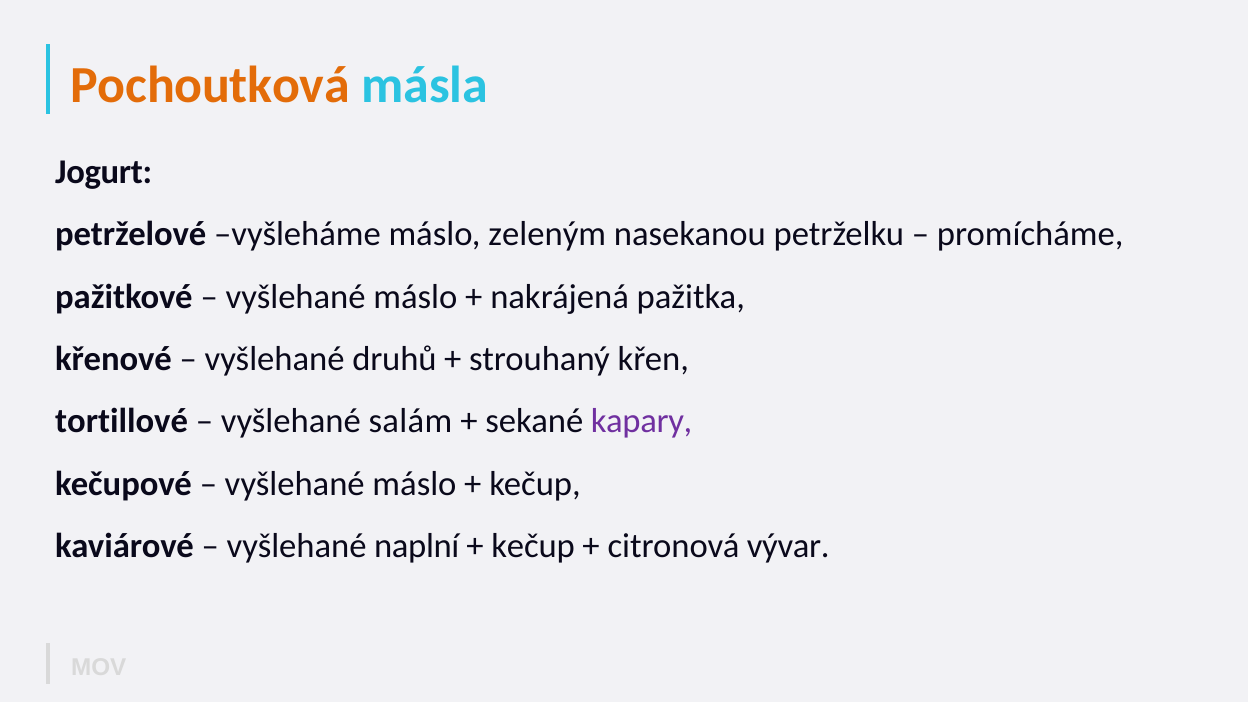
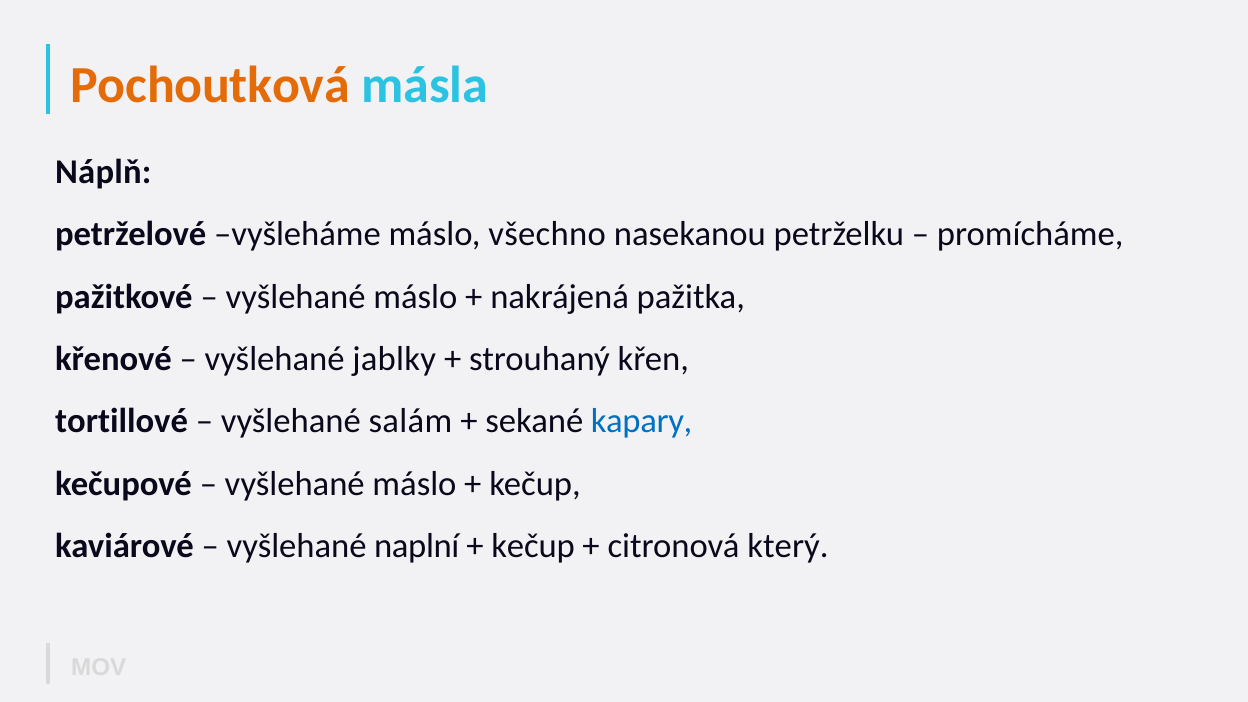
Jogurt: Jogurt -> Náplň
zeleným: zeleným -> všechno
druhů: druhů -> jablky
kapary colour: purple -> blue
vývar: vývar -> který
